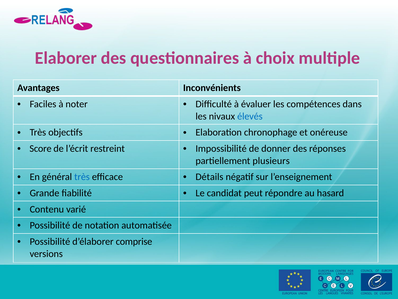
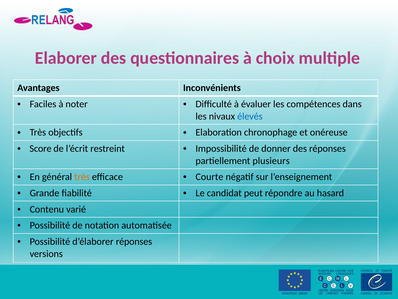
très at (82, 177) colour: blue -> orange
Détails: Détails -> Courte
d’élaborer comprise: comprise -> réponses
